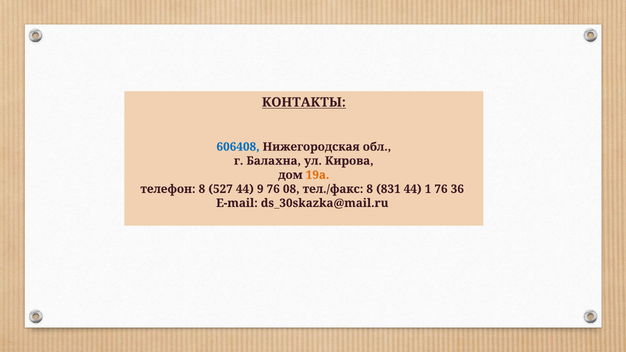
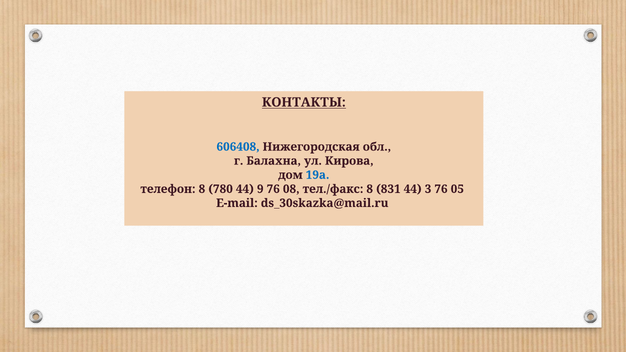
19а colour: orange -> blue
527: 527 -> 780
1: 1 -> 3
36: 36 -> 05
